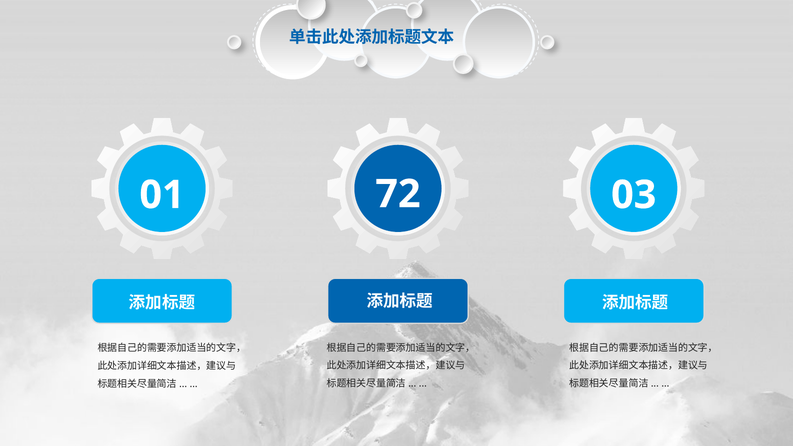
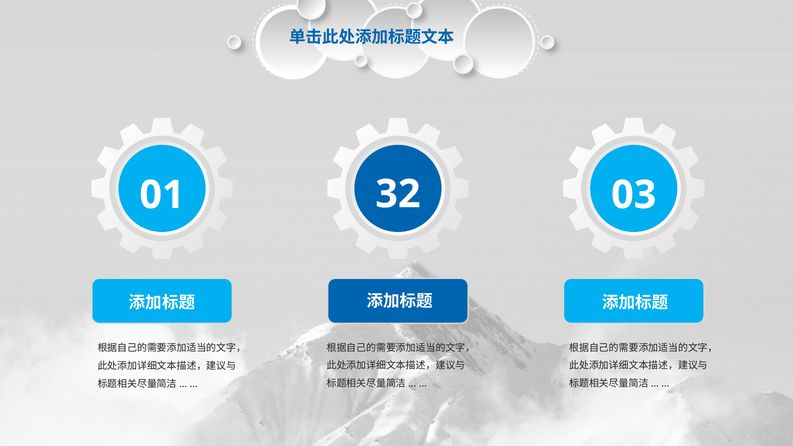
72: 72 -> 32
